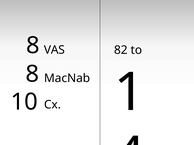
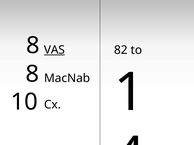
VAS underline: none -> present
